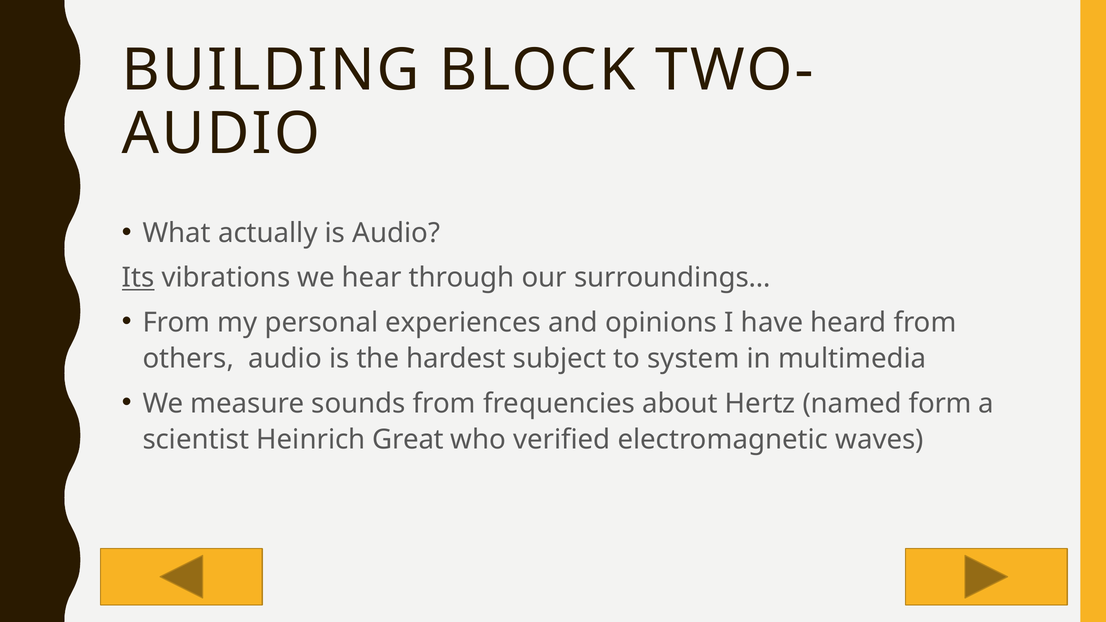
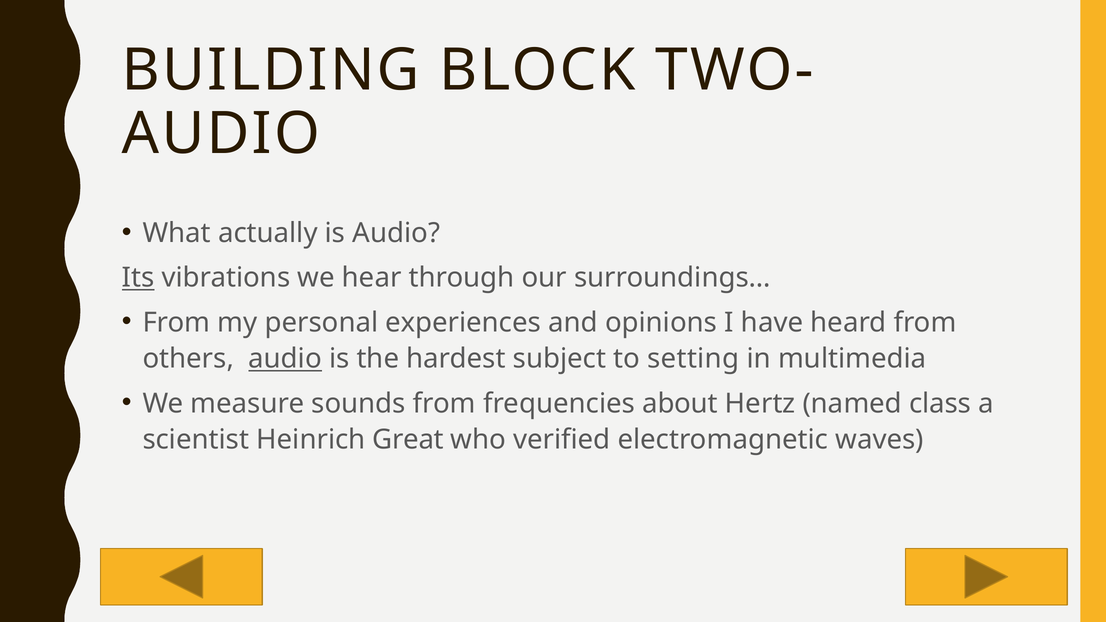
audio at (285, 359) underline: none -> present
system: system -> setting
form: form -> class
